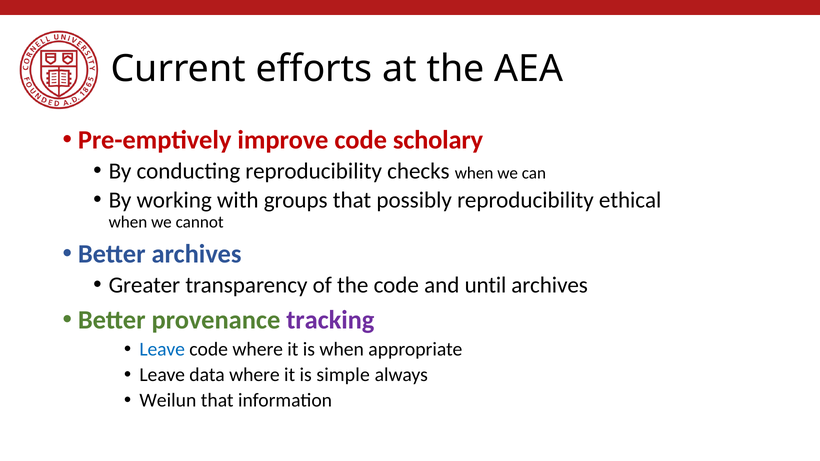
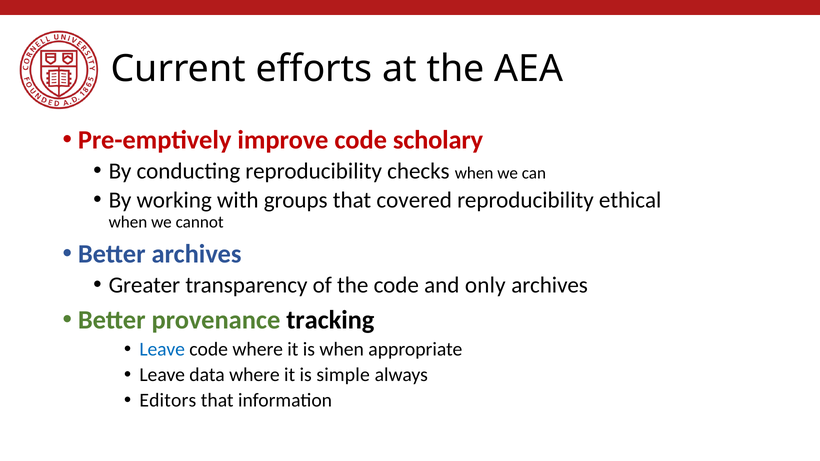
possibly: possibly -> covered
until: until -> only
tracking colour: purple -> black
Weilun: Weilun -> Editors
